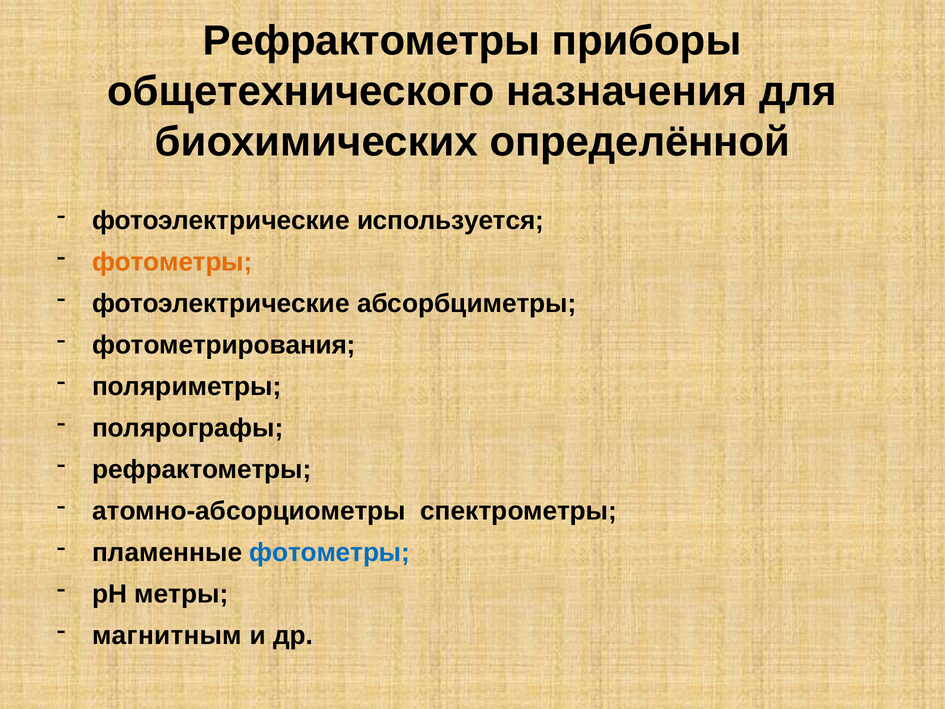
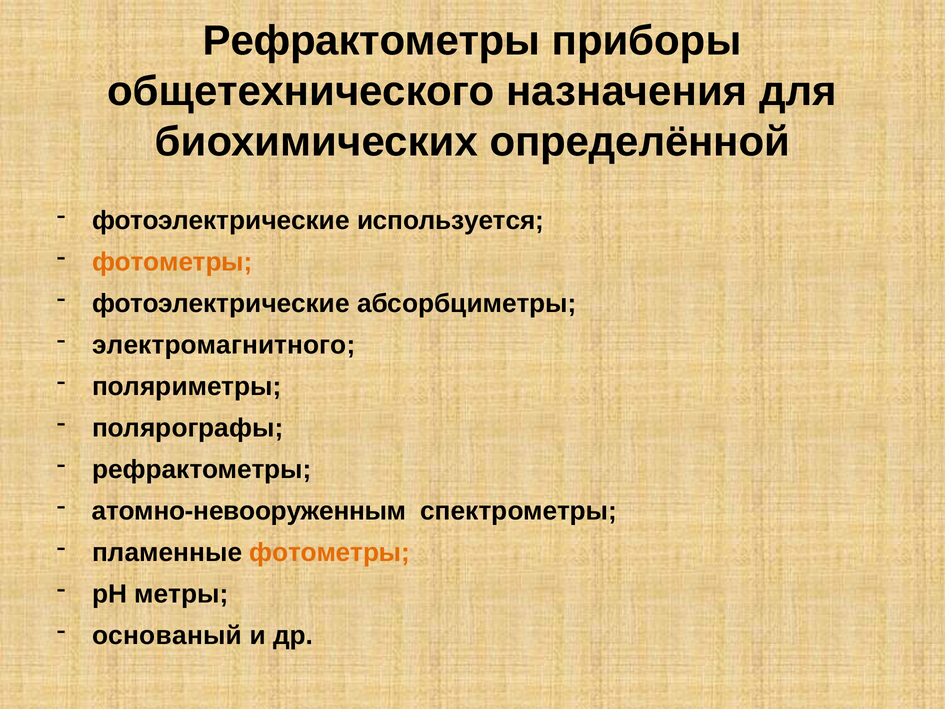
фотометрирования: фотометрирования -> электромагнитного
атомно-абсорциометры: атомно-абсорциометры -> атомно-невооруженным
фотометры at (330, 552) colour: blue -> orange
магнитным: магнитным -> основаный
